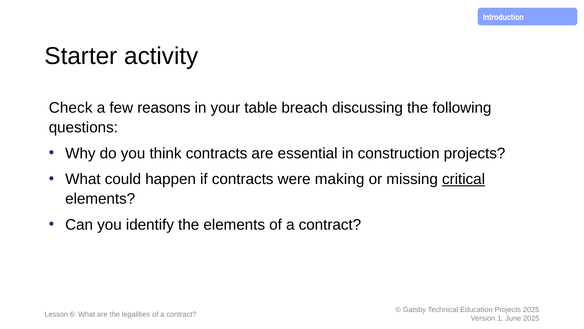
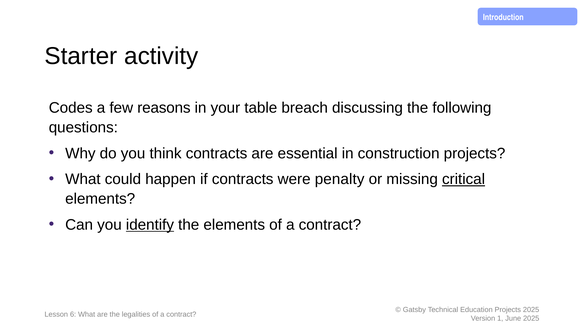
Check: Check -> Codes
making: making -> penalty
identify underline: none -> present
